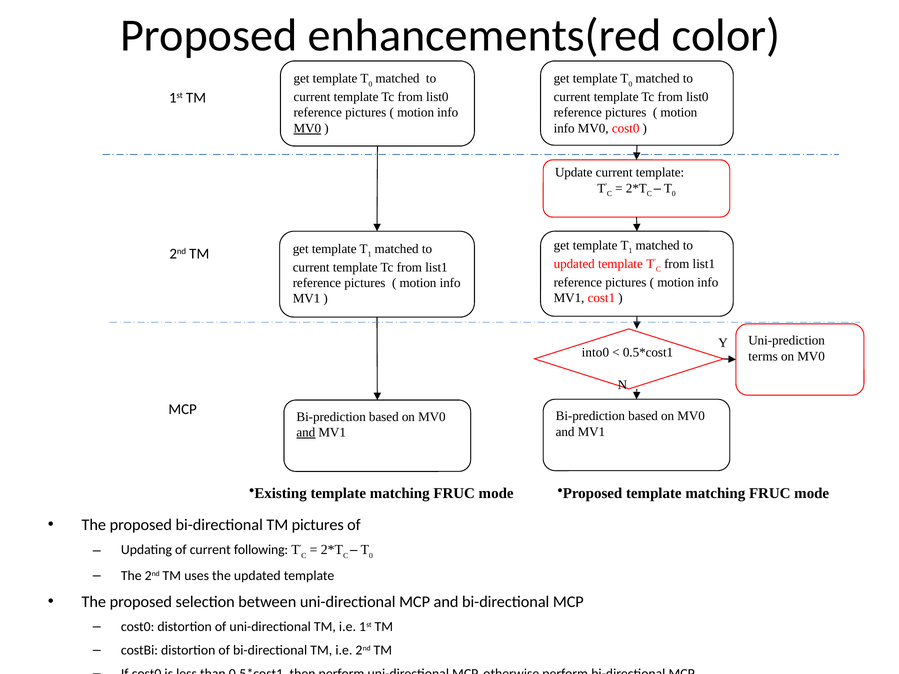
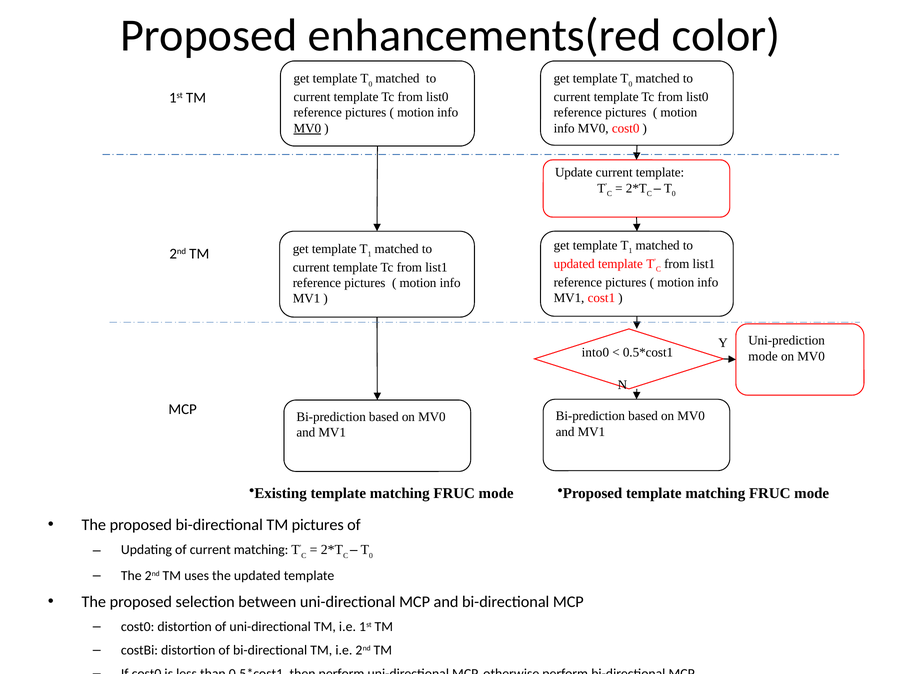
terms at (763, 356): terms -> mode
and at (306, 433) underline: present -> none
current following: following -> matching
